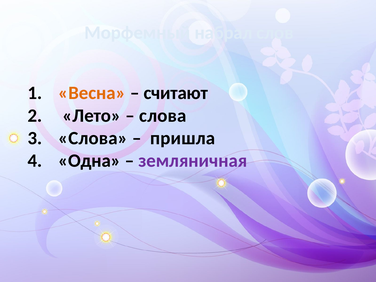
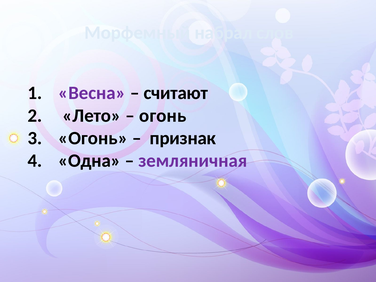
Весна colour: orange -> purple
слова at (163, 116): слова -> огонь
Слова at (93, 138): Слова -> Огонь
пришла: пришла -> признак
